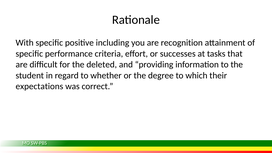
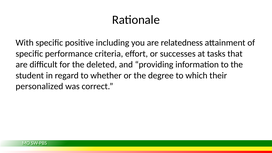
recognition: recognition -> relatedness
expectations: expectations -> personalized
